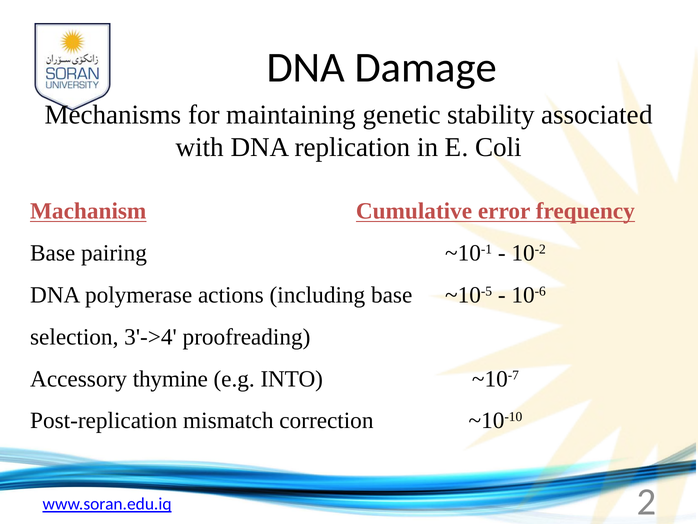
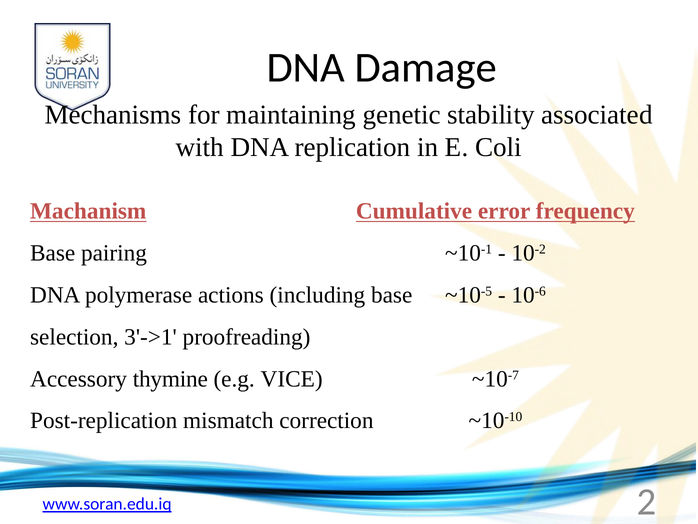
3'->4: 3'->4 -> 3'->1
INTO: INTO -> VICE
